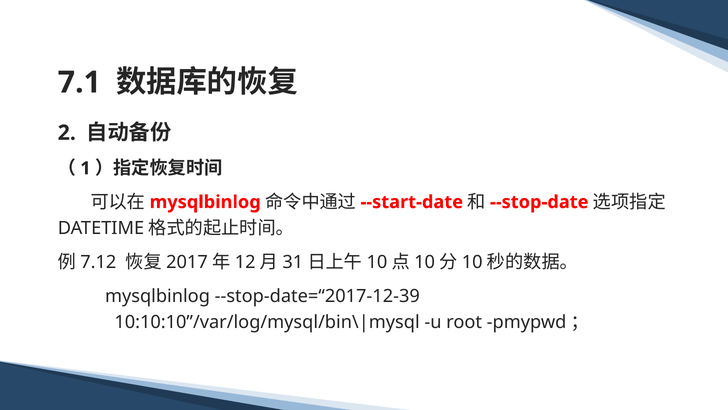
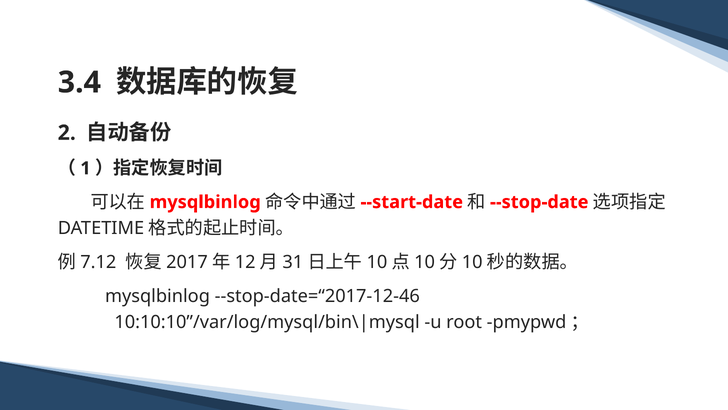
7.1: 7.1 -> 3.4
--stop-date=“2017-12-39: --stop-date=“2017-12-39 -> --stop-date=“2017-12-46
